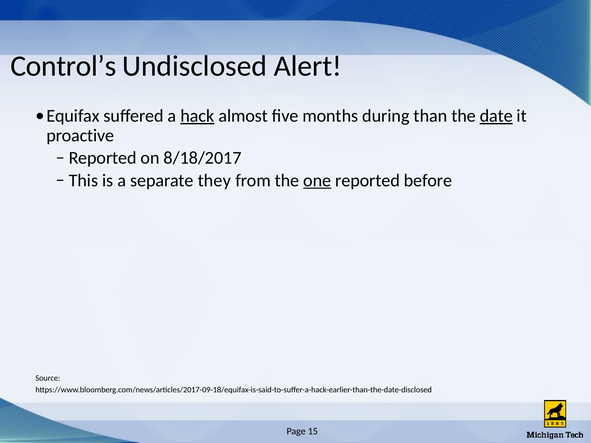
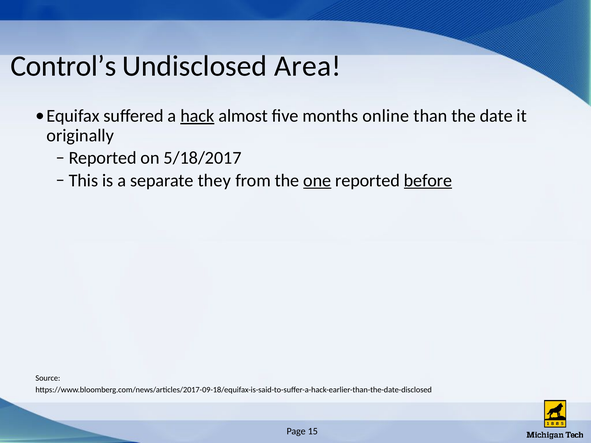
Alert: Alert -> Area
during: during -> online
date underline: present -> none
proactive: proactive -> originally
8/18/2017: 8/18/2017 -> 5/18/2017
before underline: none -> present
